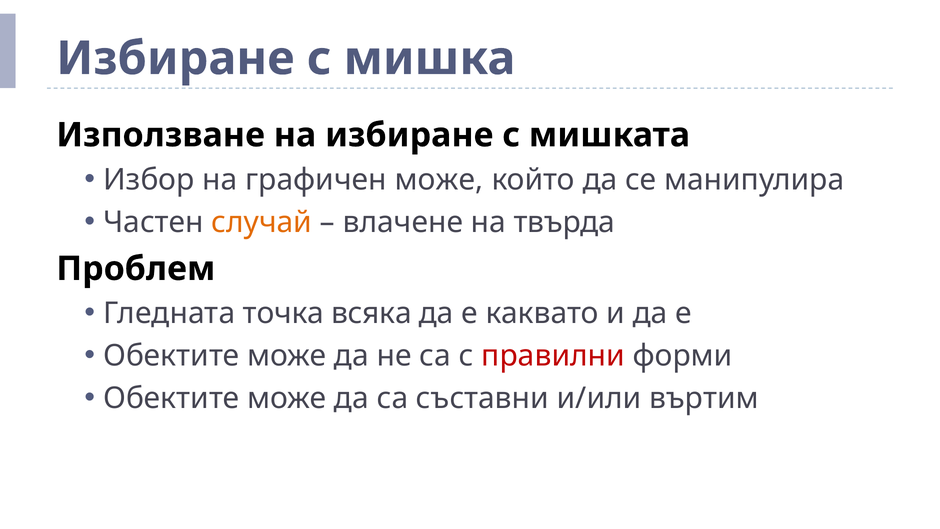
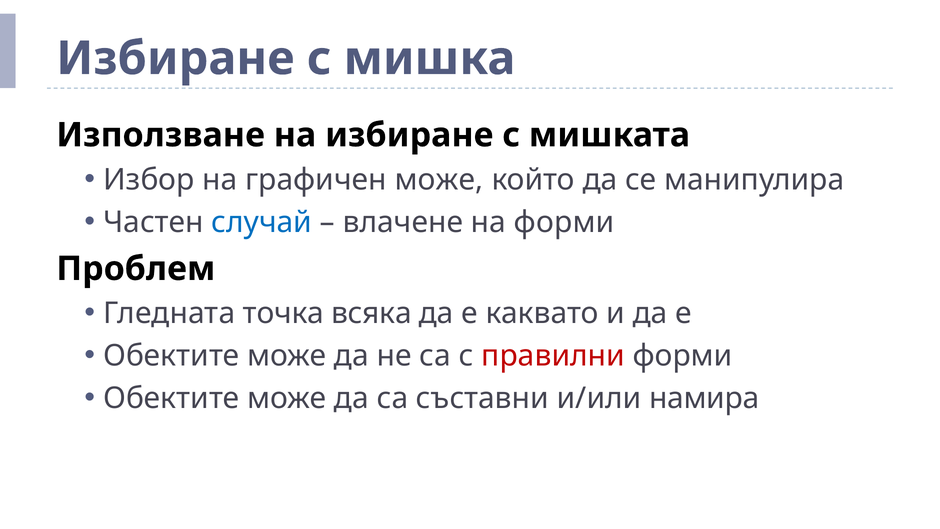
случай colour: orange -> blue
на твърда: твърда -> форми
въртим: въртим -> намира
